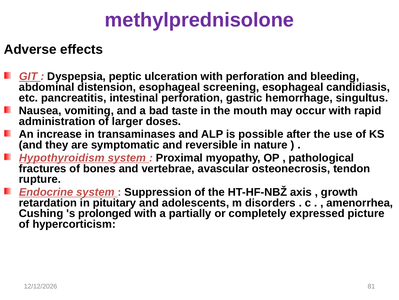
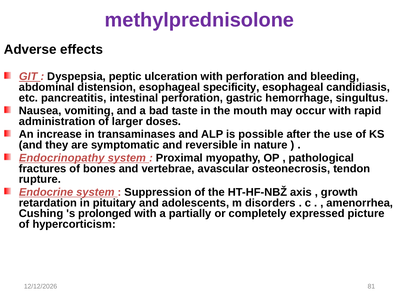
screening: screening -> specificity
Hypothyroidism: Hypothyroidism -> Endocrinopathy
